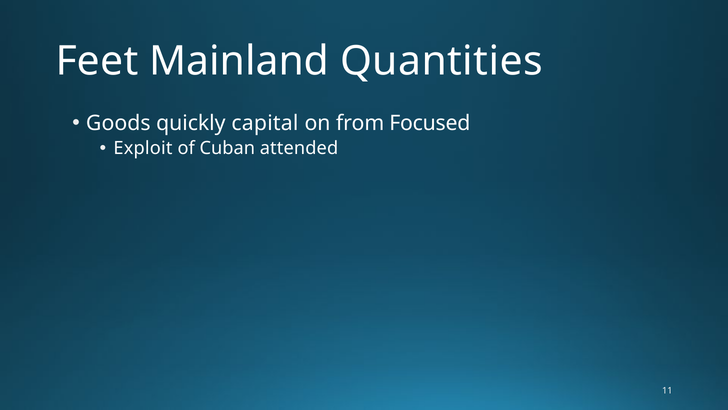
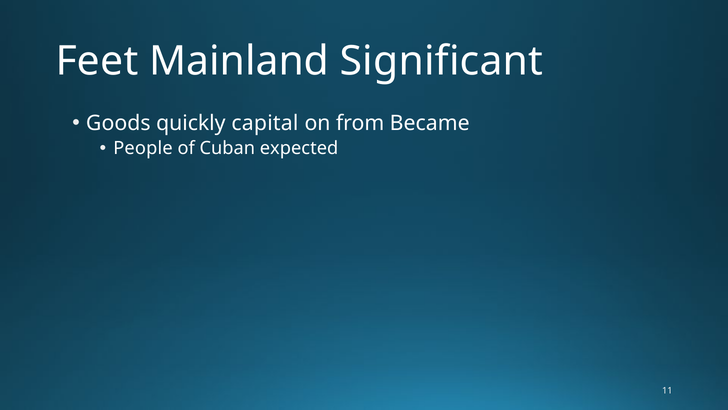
Quantities: Quantities -> Significant
Focused: Focused -> Became
Exploit: Exploit -> People
attended: attended -> expected
